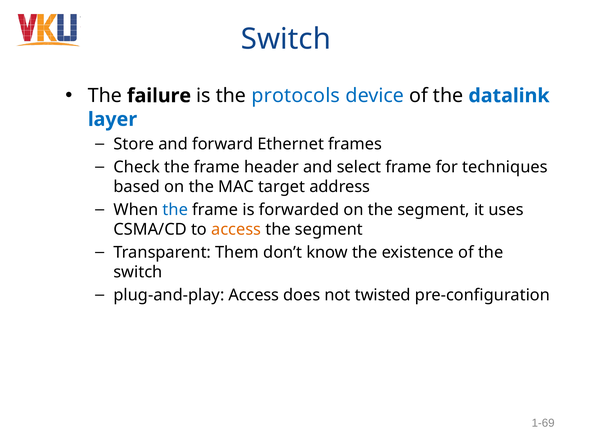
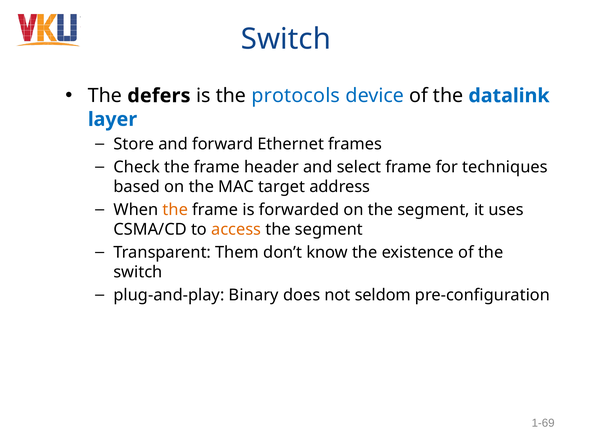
failure: failure -> defers
the at (175, 209) colour: blue -> orange
plug-and-play Access: Access -> Binary
twisted: twisted -> seldom
